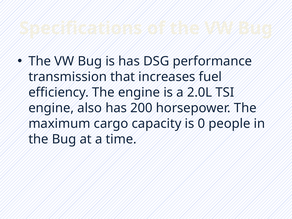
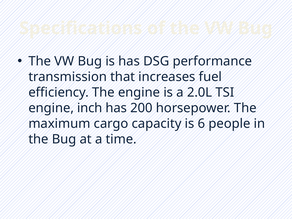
also: also -> inch
0: 0 -> 6
